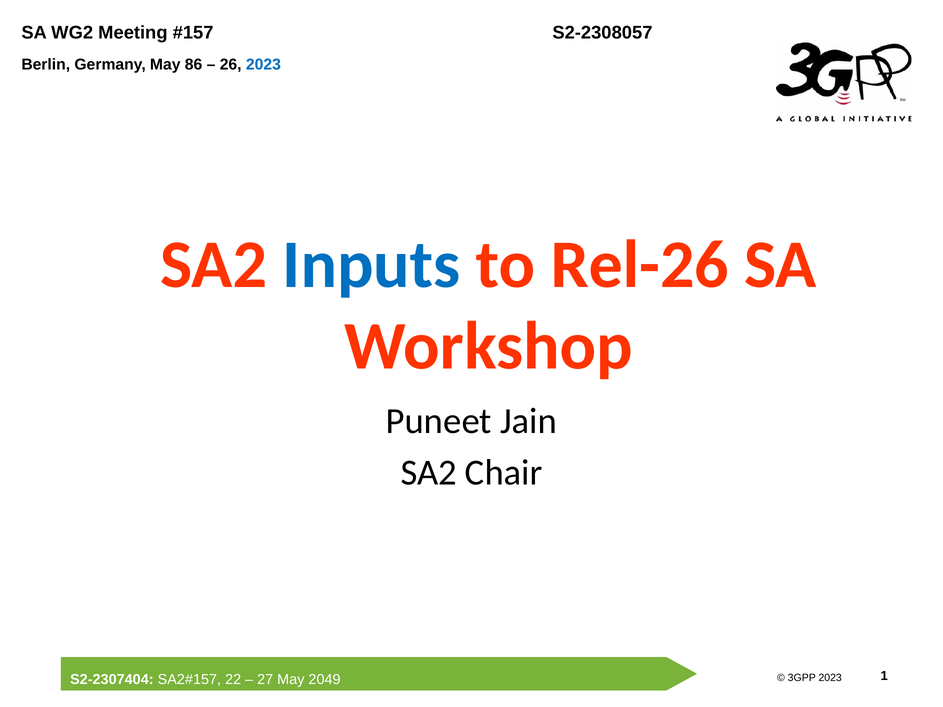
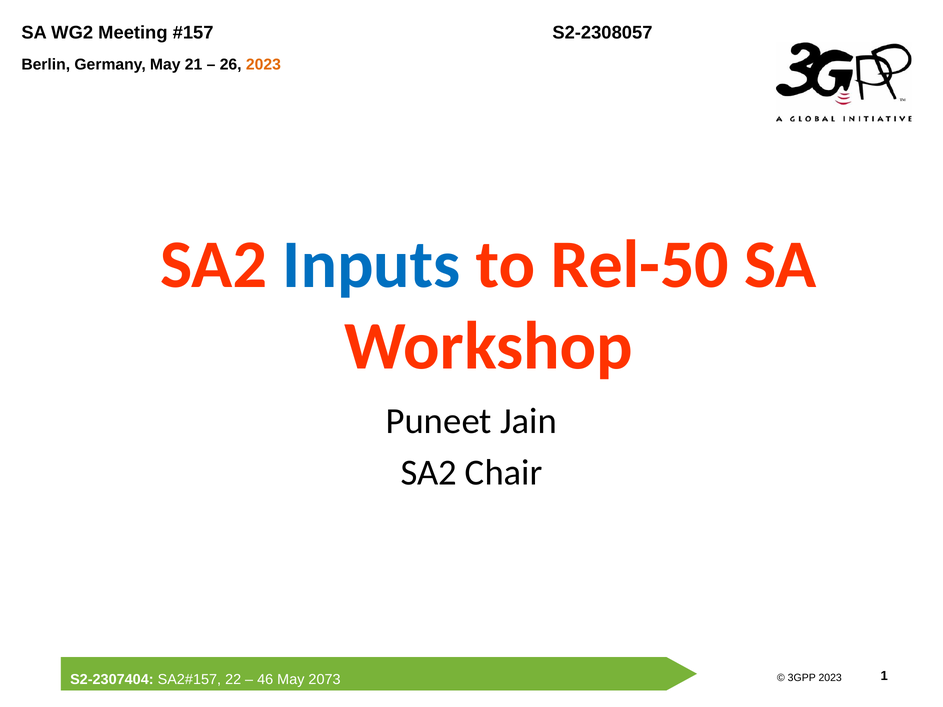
86: 86 -> 21
2023 at (263, 65) colour: blue -> orange
Rel-26: Rel-26 -> Rel-50
27: 27 -> 46
2049: 2049 -> 2073
